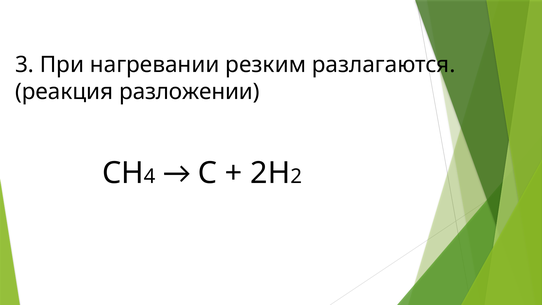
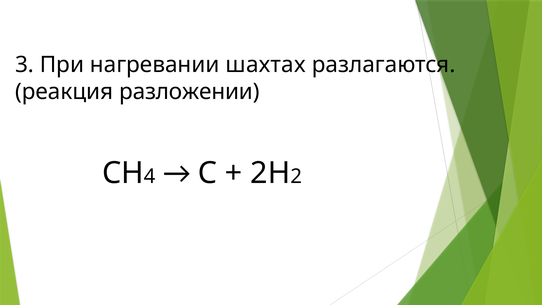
резким: резким -> шахтах
